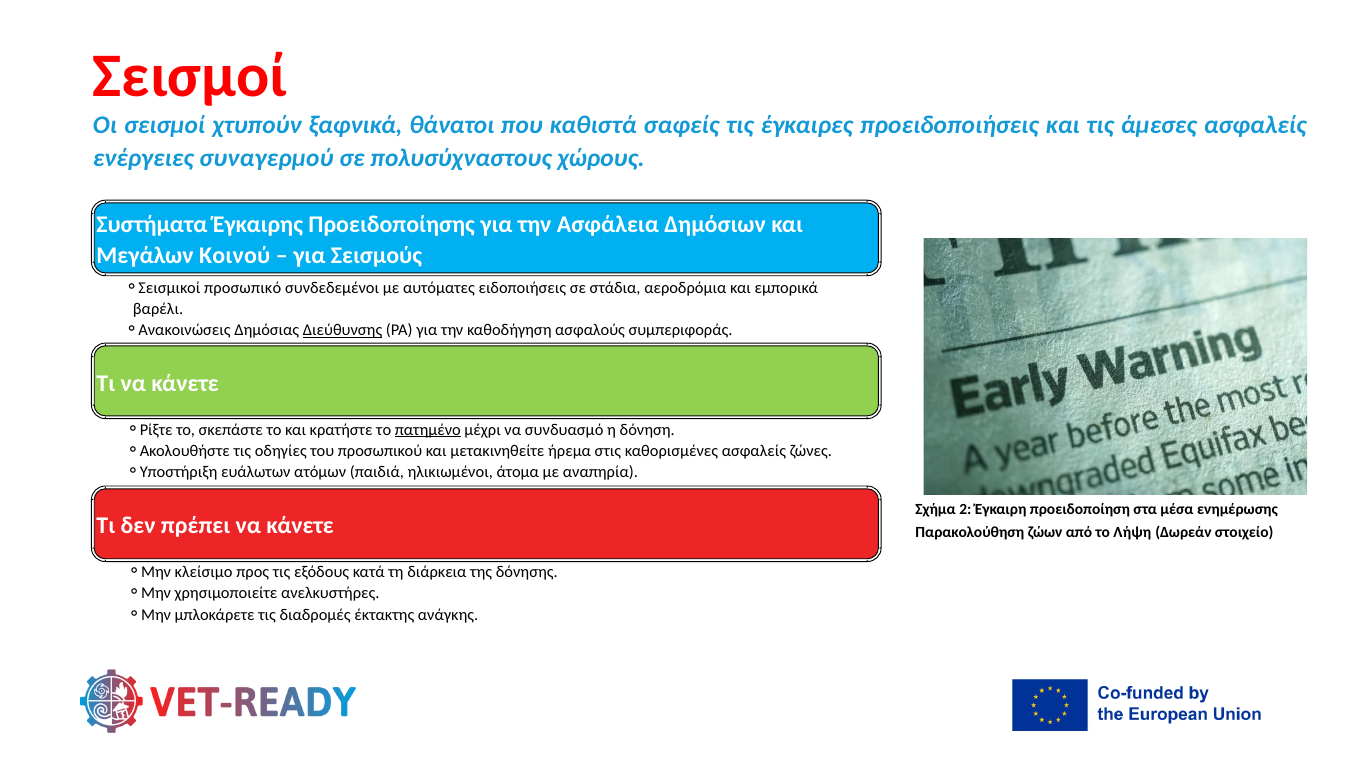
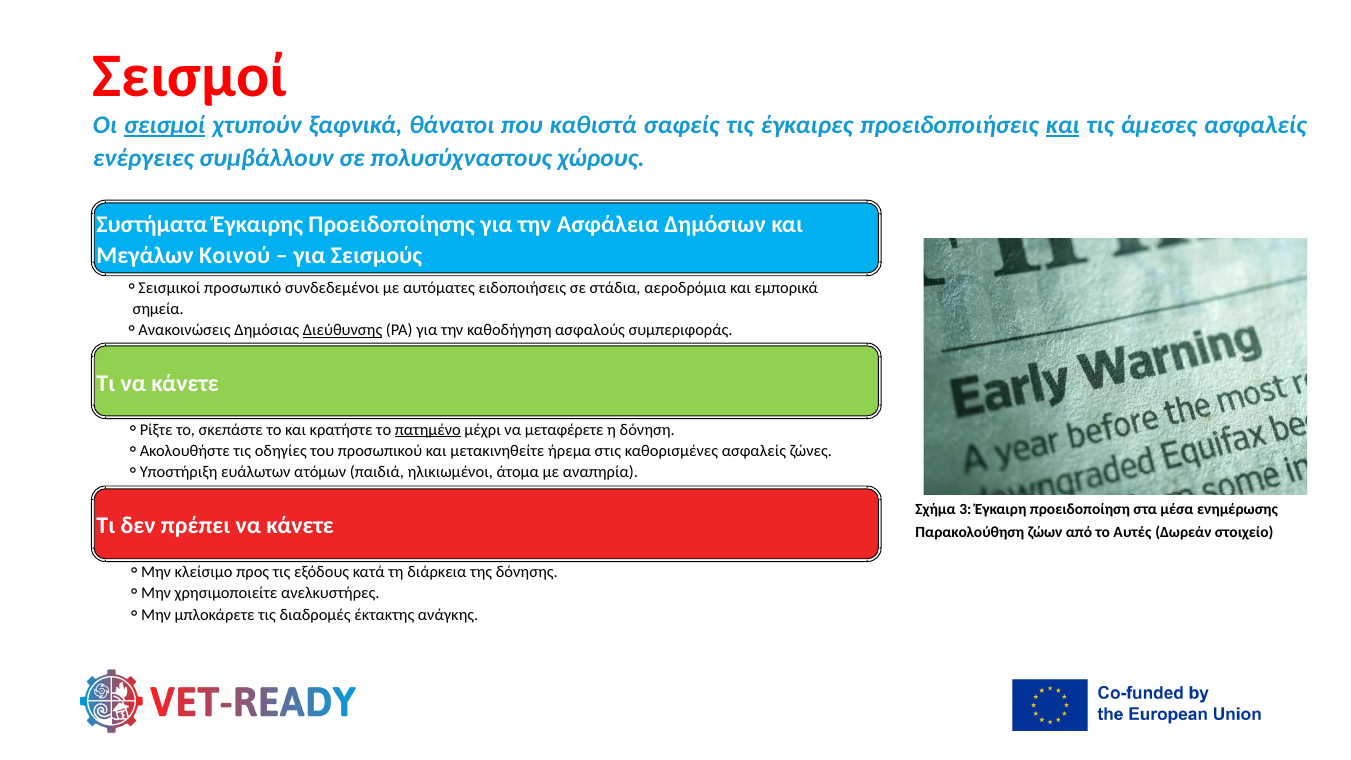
σεισμοί at (165, 125) underline: none -> present
και at (1063, 125) underline: none -> present
συναγερμού: συναγερμού -> συμβάλλουν
βαρέλι: βαρέλι -> σημεία
συνδυασμό: συνδυασμό -> μεταφέρετε
2: 2 -> 3
Λήψη: Λήψη -> Αυτές
